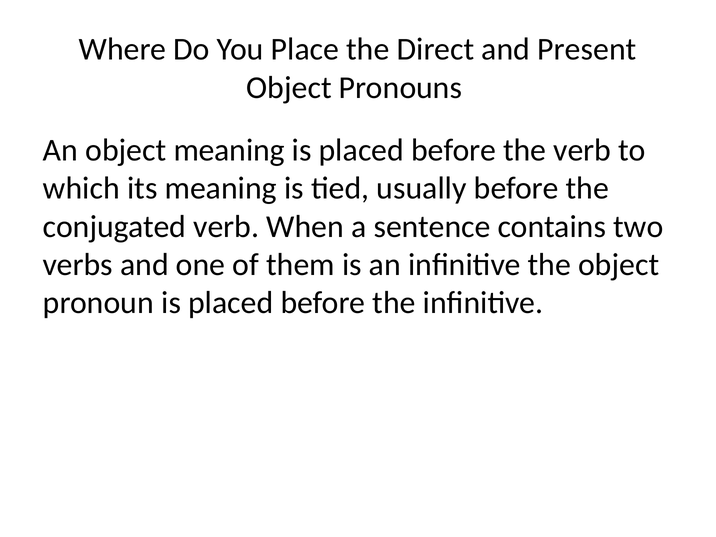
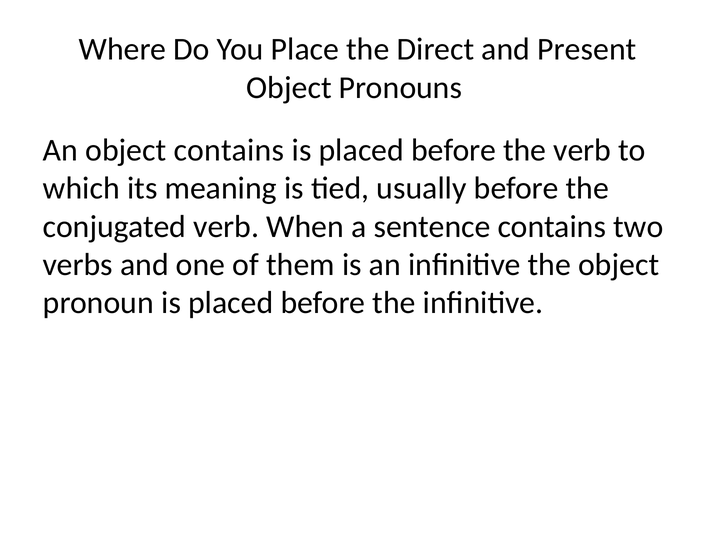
object meaning: meaning -> contains
